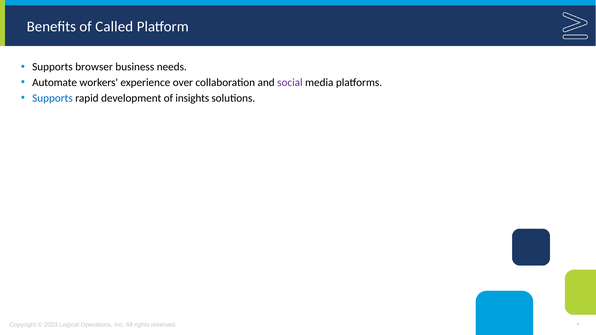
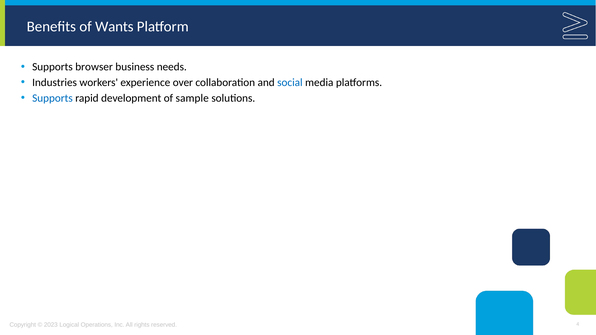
Called: Called -> Wants
Automate: Automate -> Industries
social colour: purple -> blue
insights: insights -> sample
